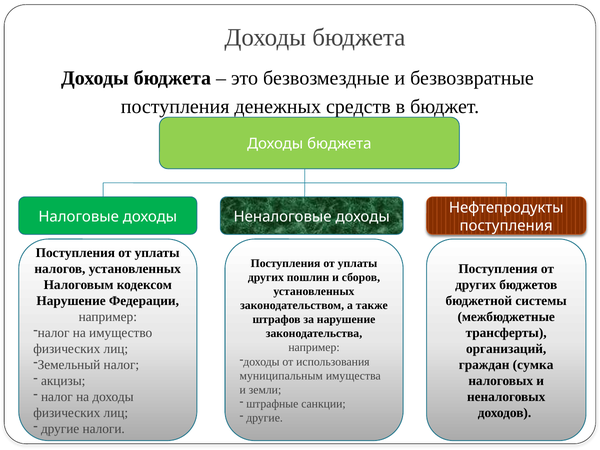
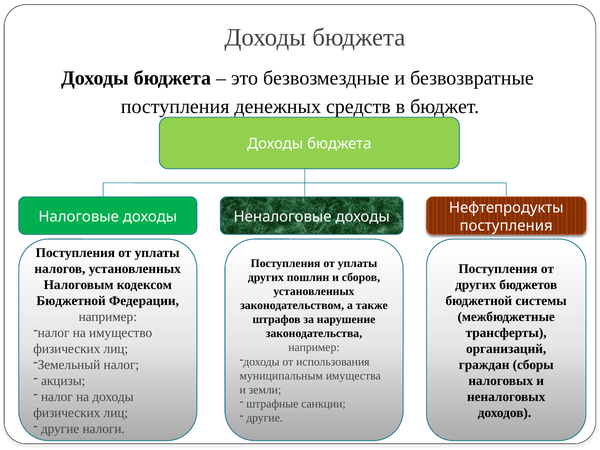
Нарушение at (71, 301): Нарушение -> Бюджетной
сумка: сумка -> сборы
